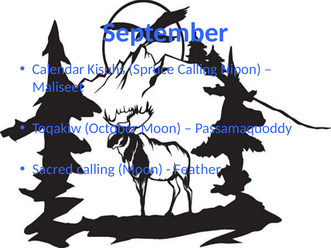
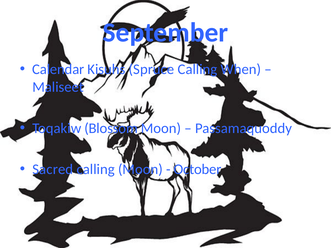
Nipon: Nipon -> When
October: October -> Blossom
Feather: Feather -> October
